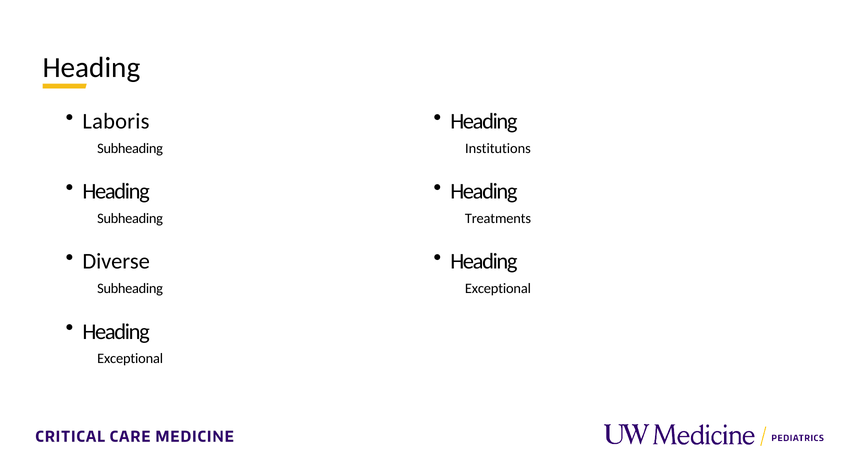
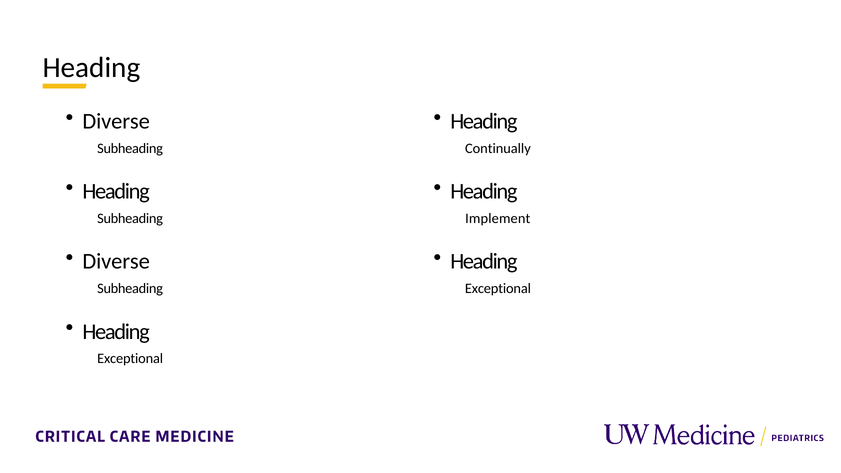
Laboris at (116, 121): Laboris -> Diverse
Institutions: Institutions -> Continually
Treatments: Treatments -> Implement
